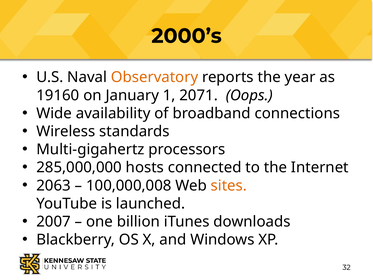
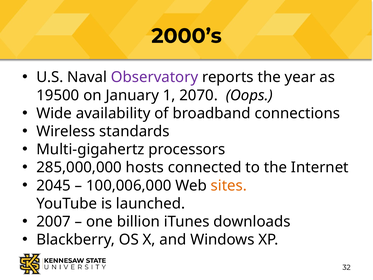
Observatory colour: orange -> purple
19160: 19160 -> 19500
2071: 2071 -> 2070
2063: 2063 -> 2045
100,000,008: 100,000,008 -> 100,006,000
